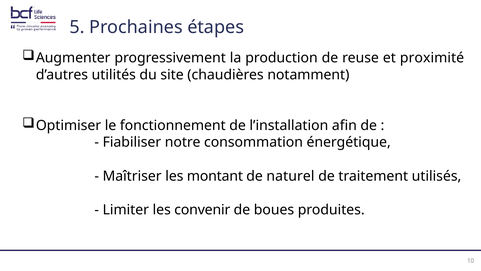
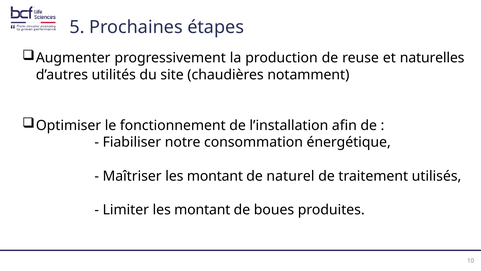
proximité: proximité -> naturelles
Limiter les convenir: convenir -> montant
